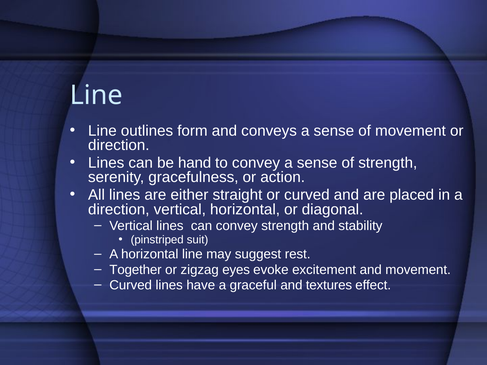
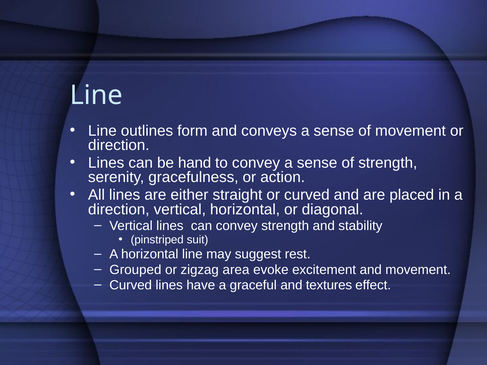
Together: Together -> Grouped
eyes: eyes -> area
